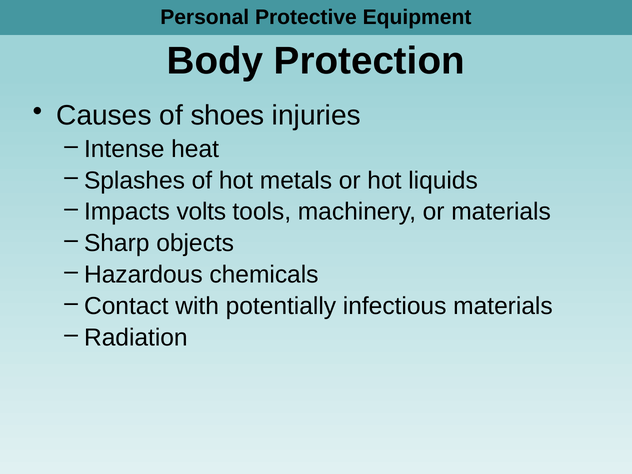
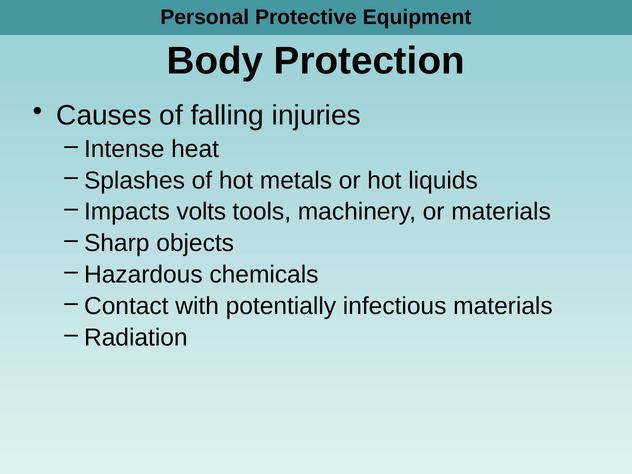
shoes: shoes -> falling
